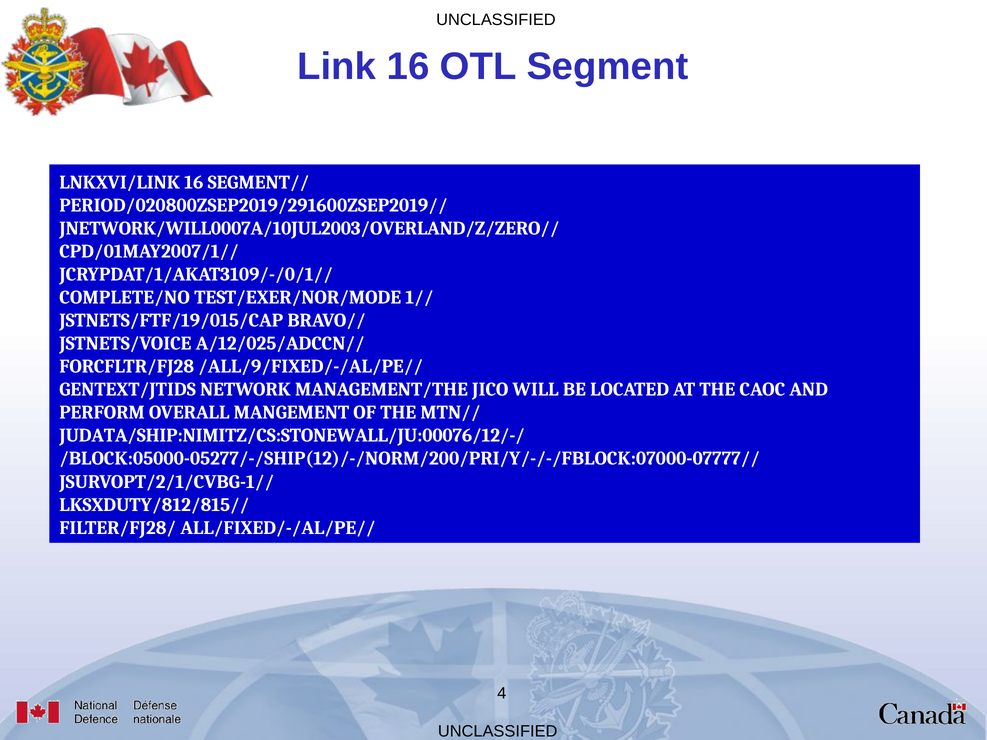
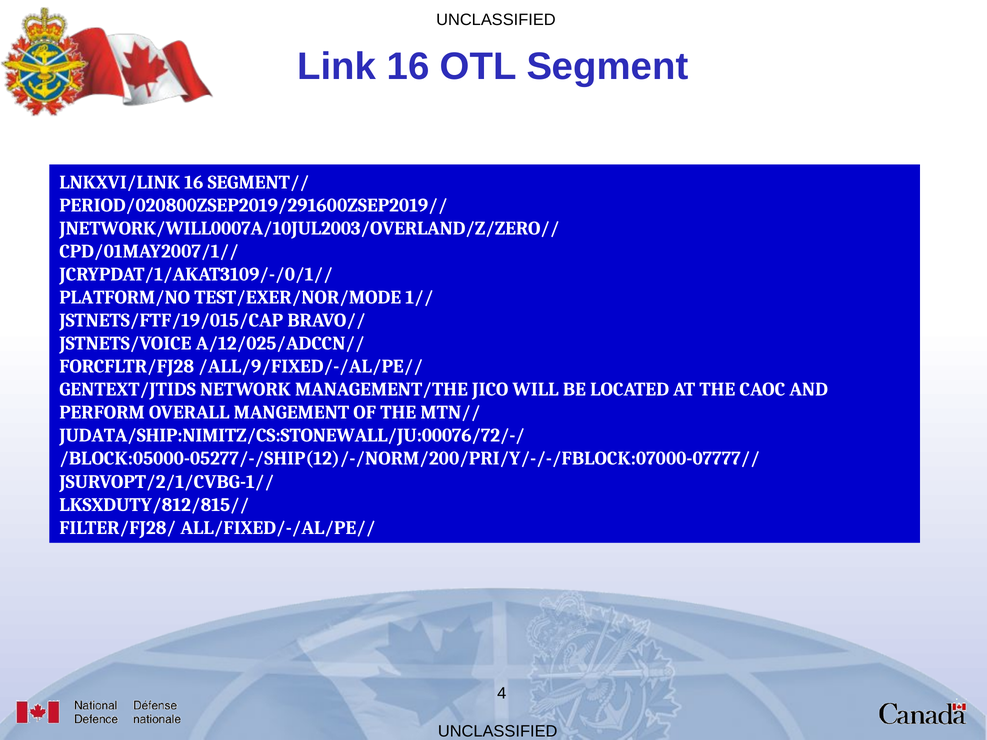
COMPLETE/NO: COMPLETE/NO -> PLATFORM/NO
JUDATA/SHIP:NIMITZ/CS:STONEWALL/JU:00076/12/-/: JUDATA/SHIP:NIMITZ/CS:STONEWALL/JU:00076/12/-/ -> JUDATA/SHIP:NIMITZ/CS:STONEWALL/JU:00076/72/-/
